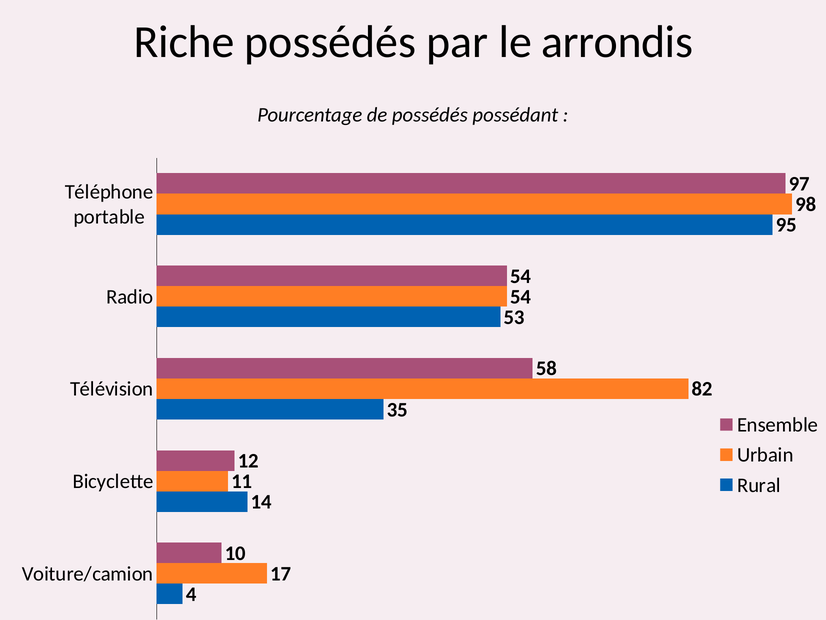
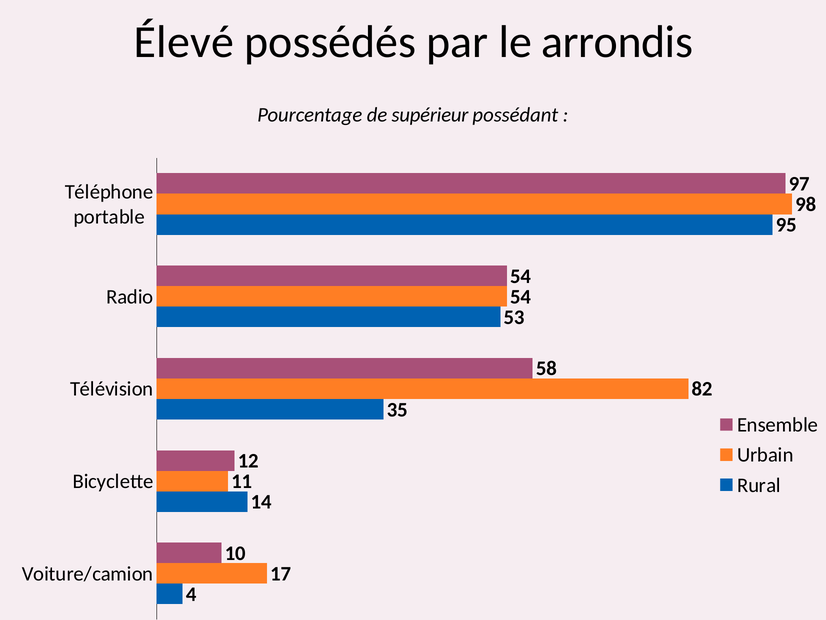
Riche: Riche -> Élevé
de possédés: possédés -> supérieur
